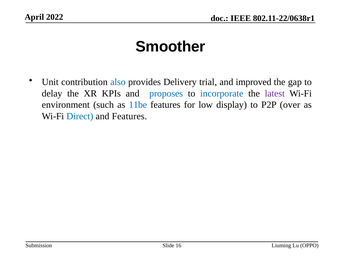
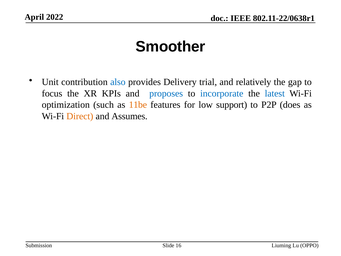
improved: improved -> relatively
delay: delay -> focus
latest colour: purple -> blue
environment: environment -> optimization
11be colour: blue -> orange
display: display -> support
over: over -> does
Direct colour: blue -> orange
and Features: Features -> Assumes
